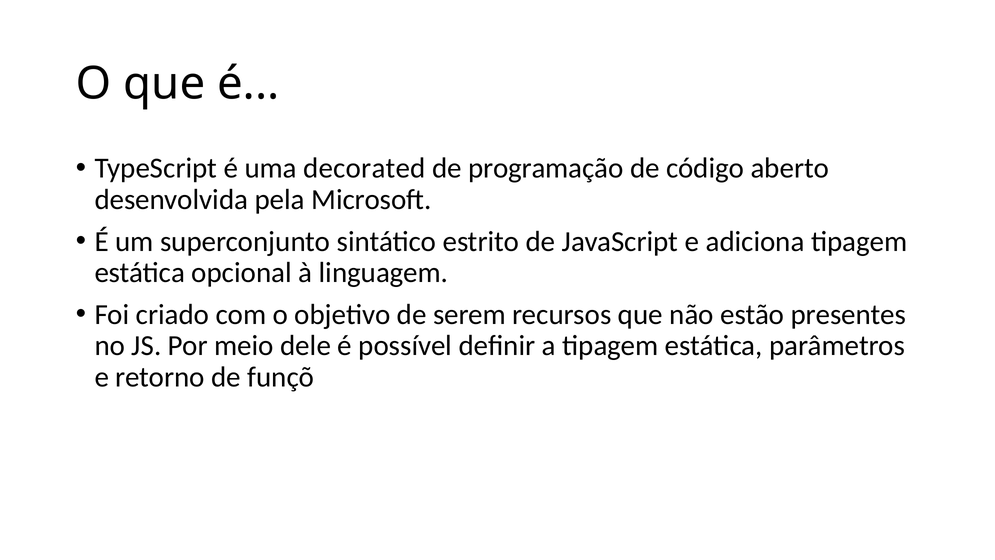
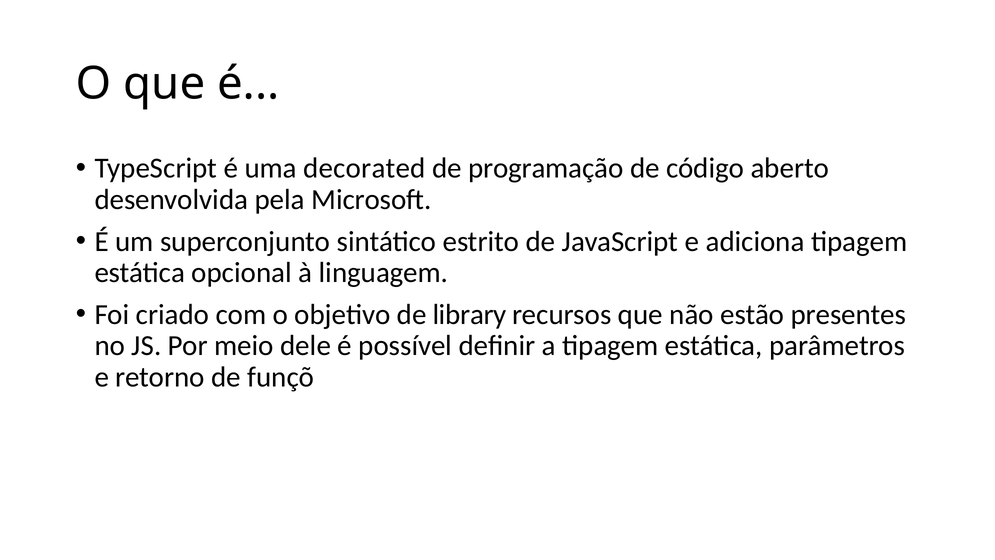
serem: serem -> library
